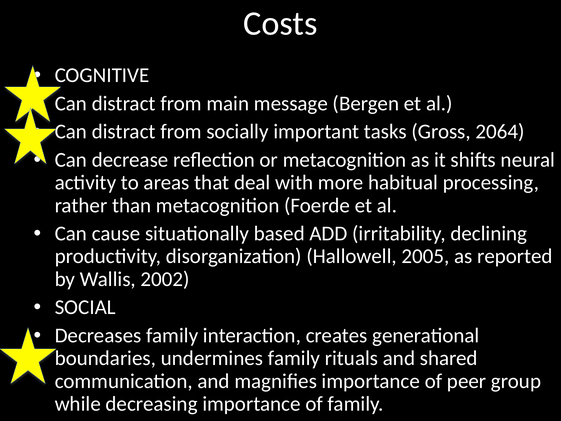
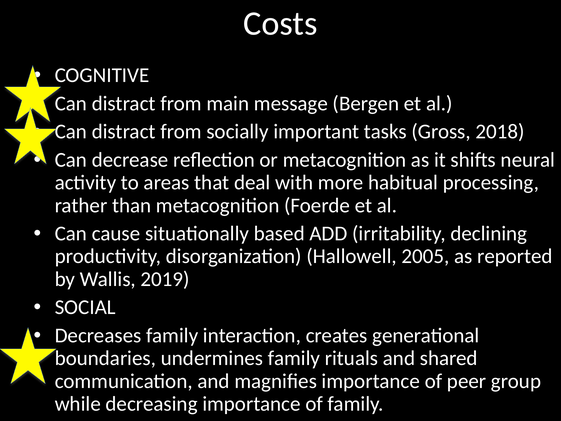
2064: 2064 -> 2018
2002: 2002 -> 2019
